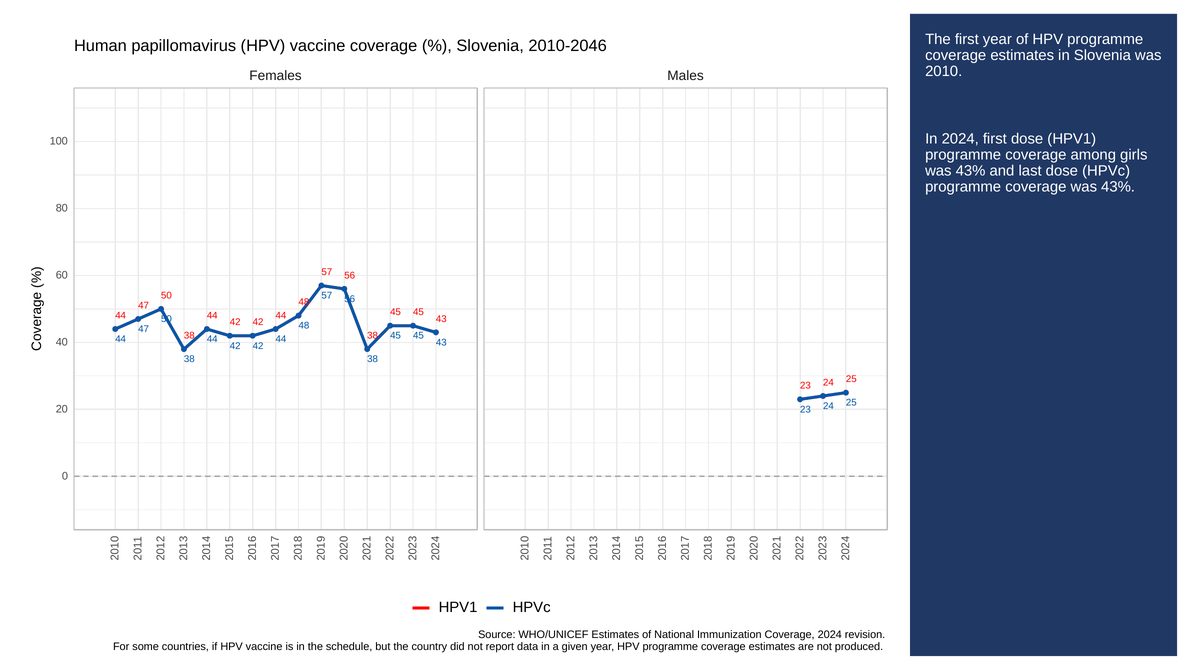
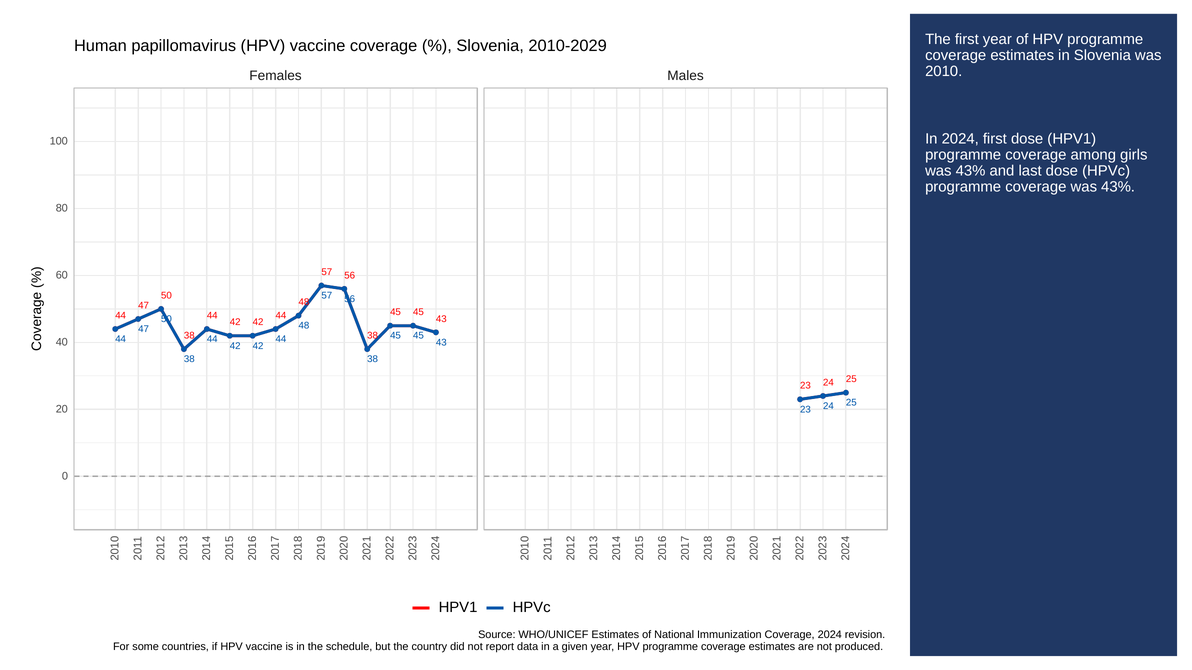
2010-2046: 2010-2046 -> 2010-2029
